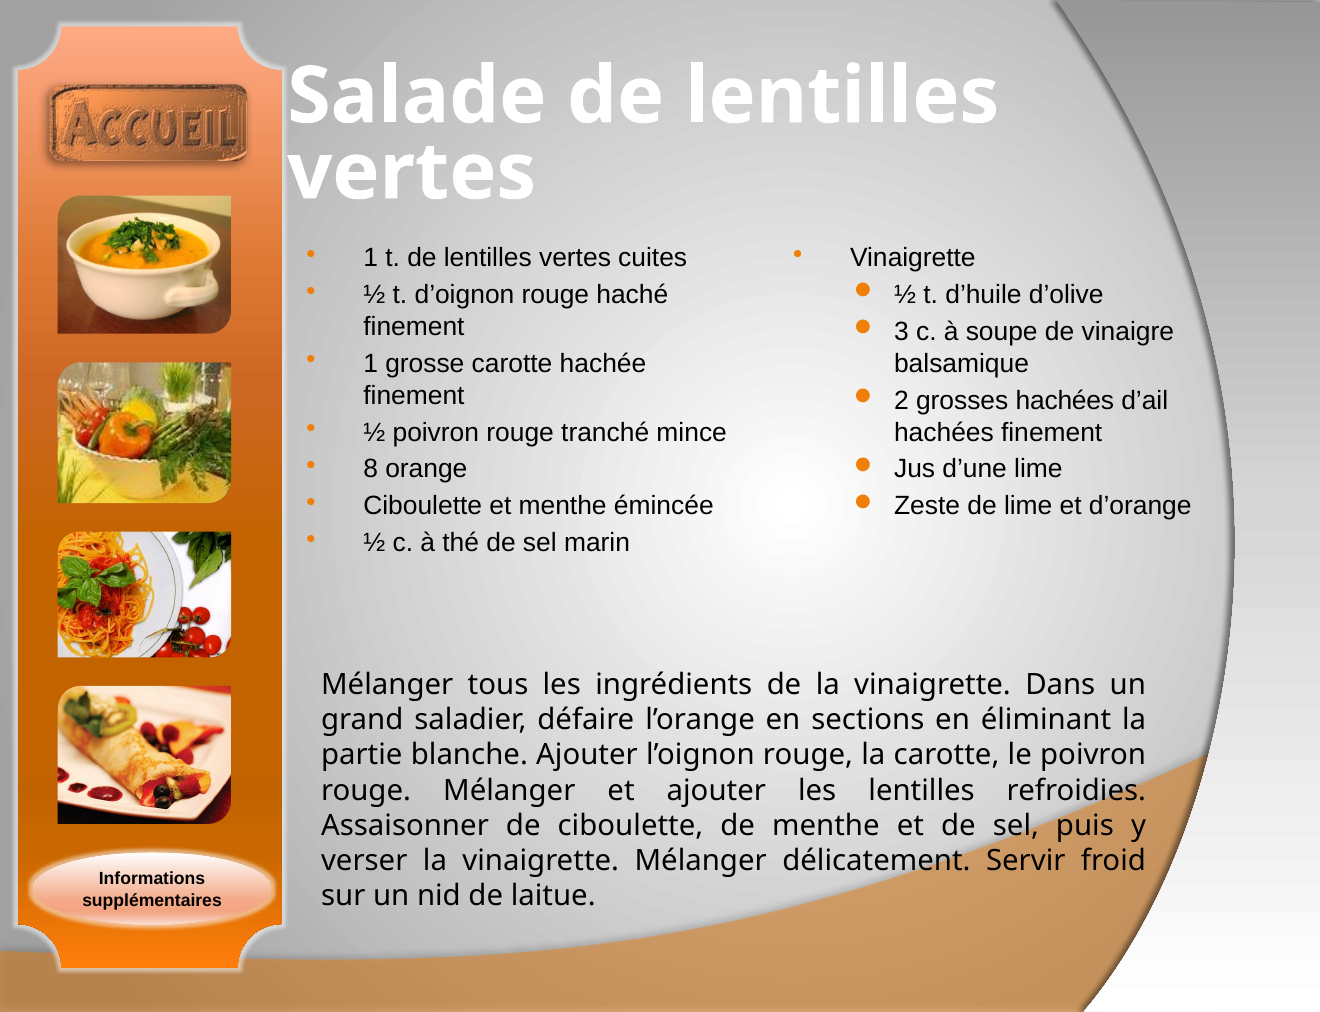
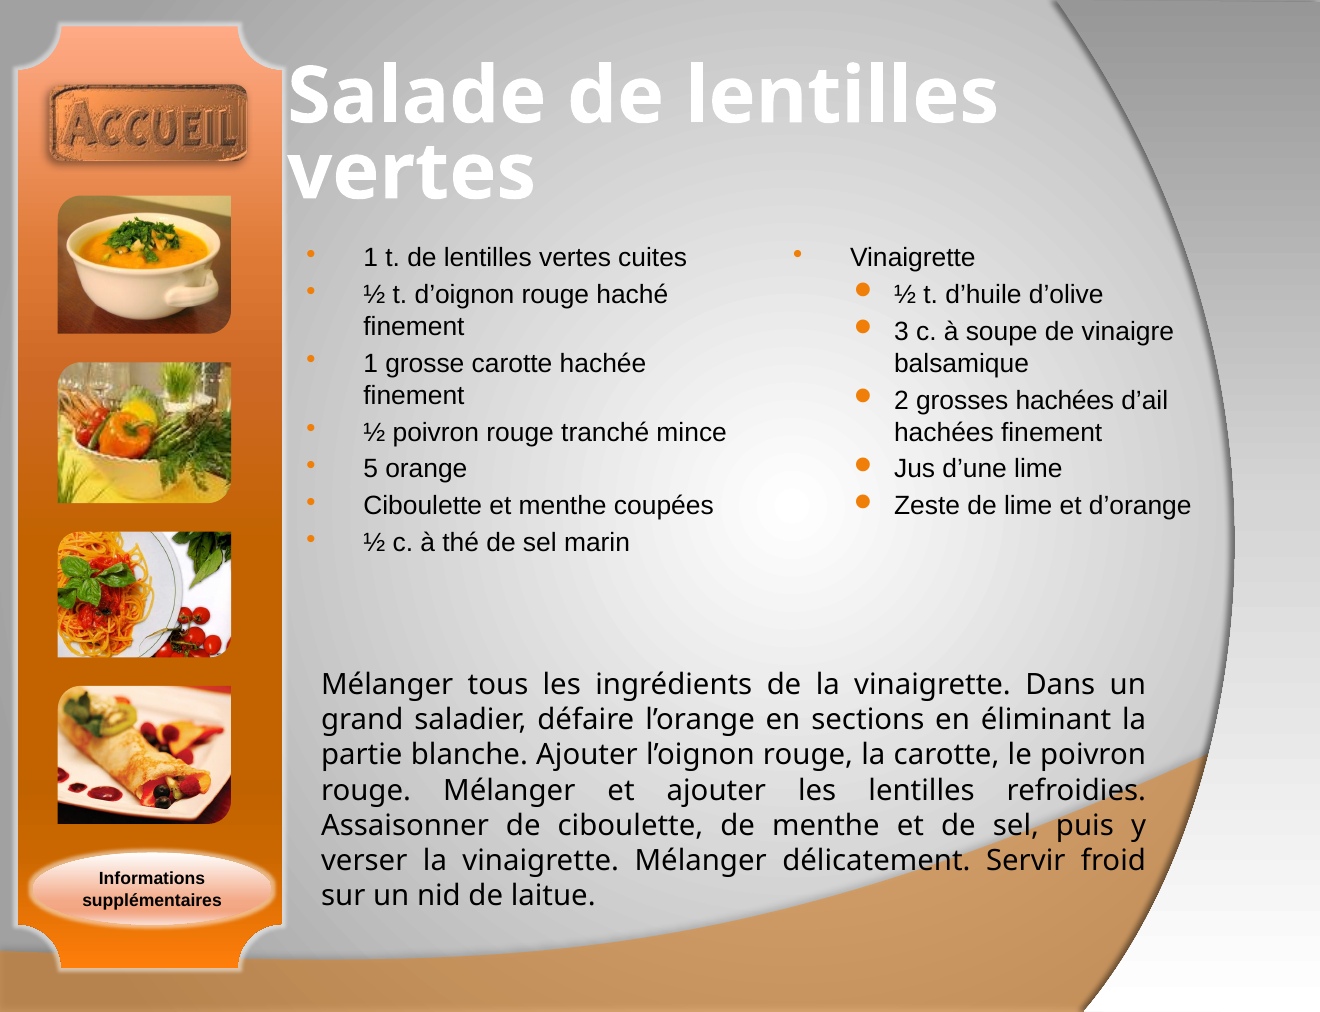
8: 8 -> 5
émincée: émincée -> coupées
